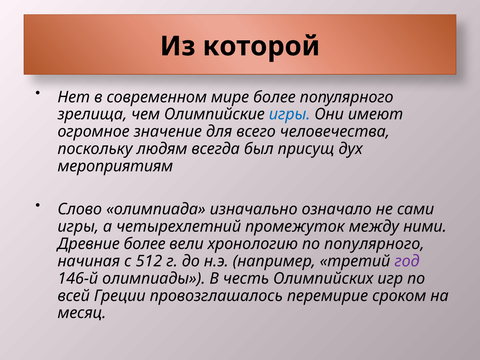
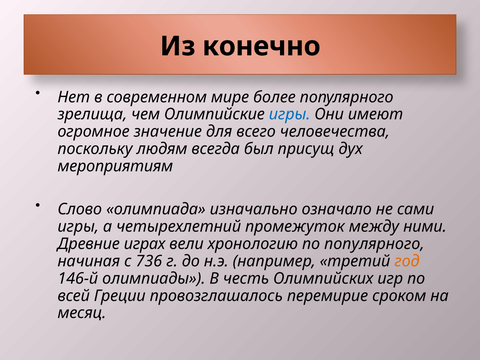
которой: которой -> конечно
Древние более: более -> играх
512: 512 -> 736
год colour: purple -> orange
